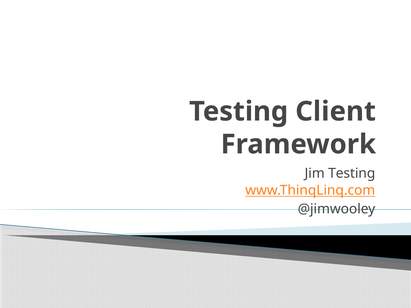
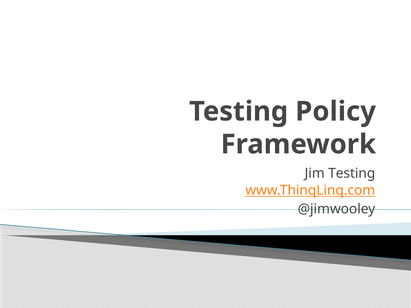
Client: Client -> Policy
